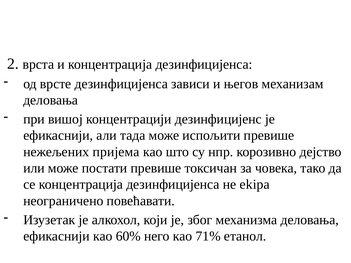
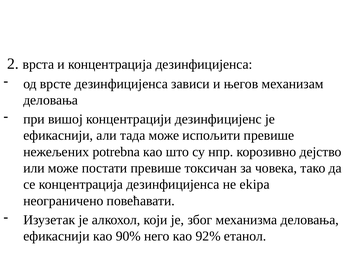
пријема: пријема -> potrebna
60%: 60% -> 90%
71%: 71% -> 92%
